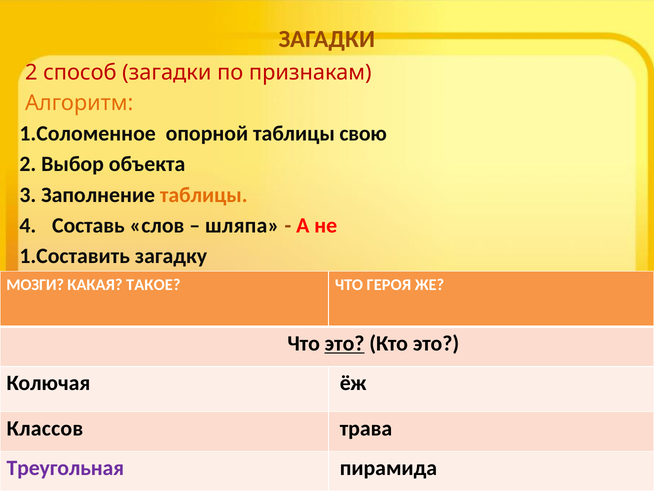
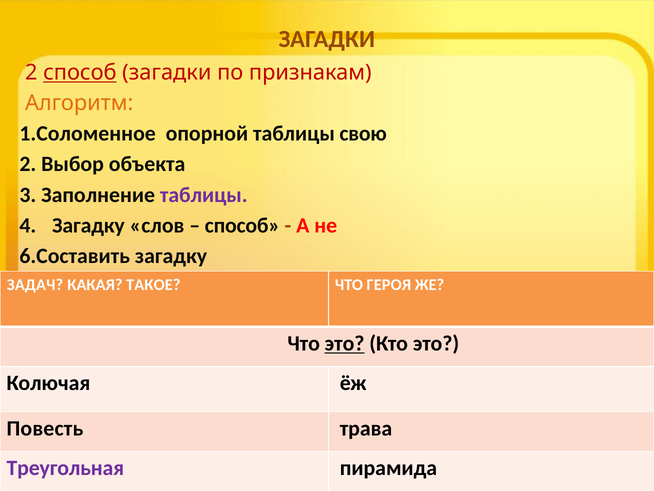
способ at (80, 73) underline: none -> present
таблицы at (204, 195) colour: orange -> purple
Составь at (88, 225): Составь -> Загадку
шляпа at (242, 225): шляпа -> способ
1.Составить: 1.Составить -> 6.Составить
МОЗГИ: МОЗГИ -> ЗАДАЧ
Классов: Классов -> Повесть
